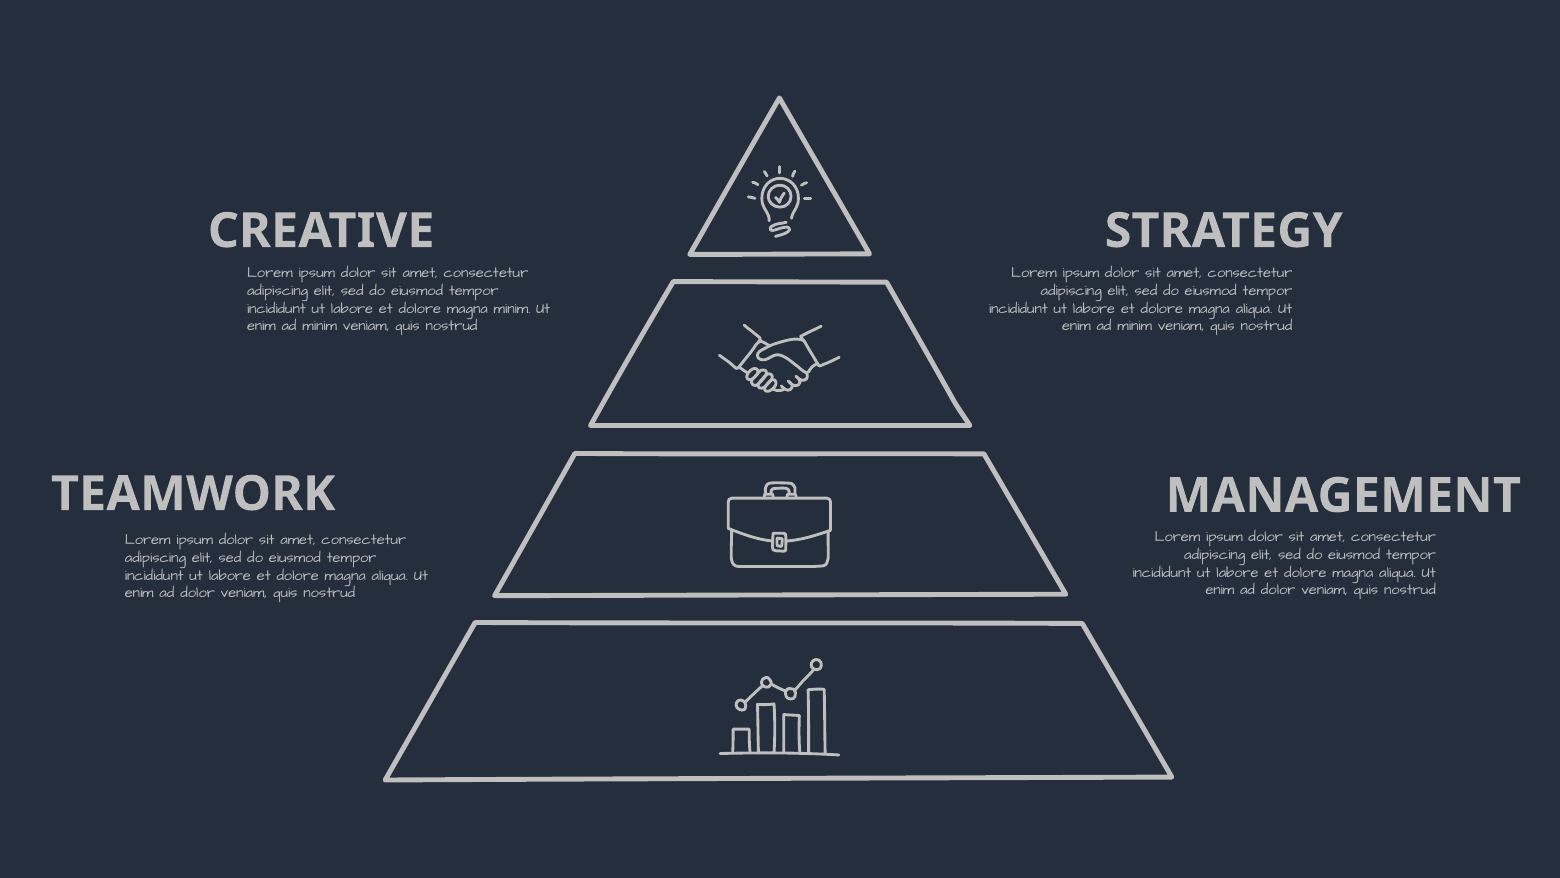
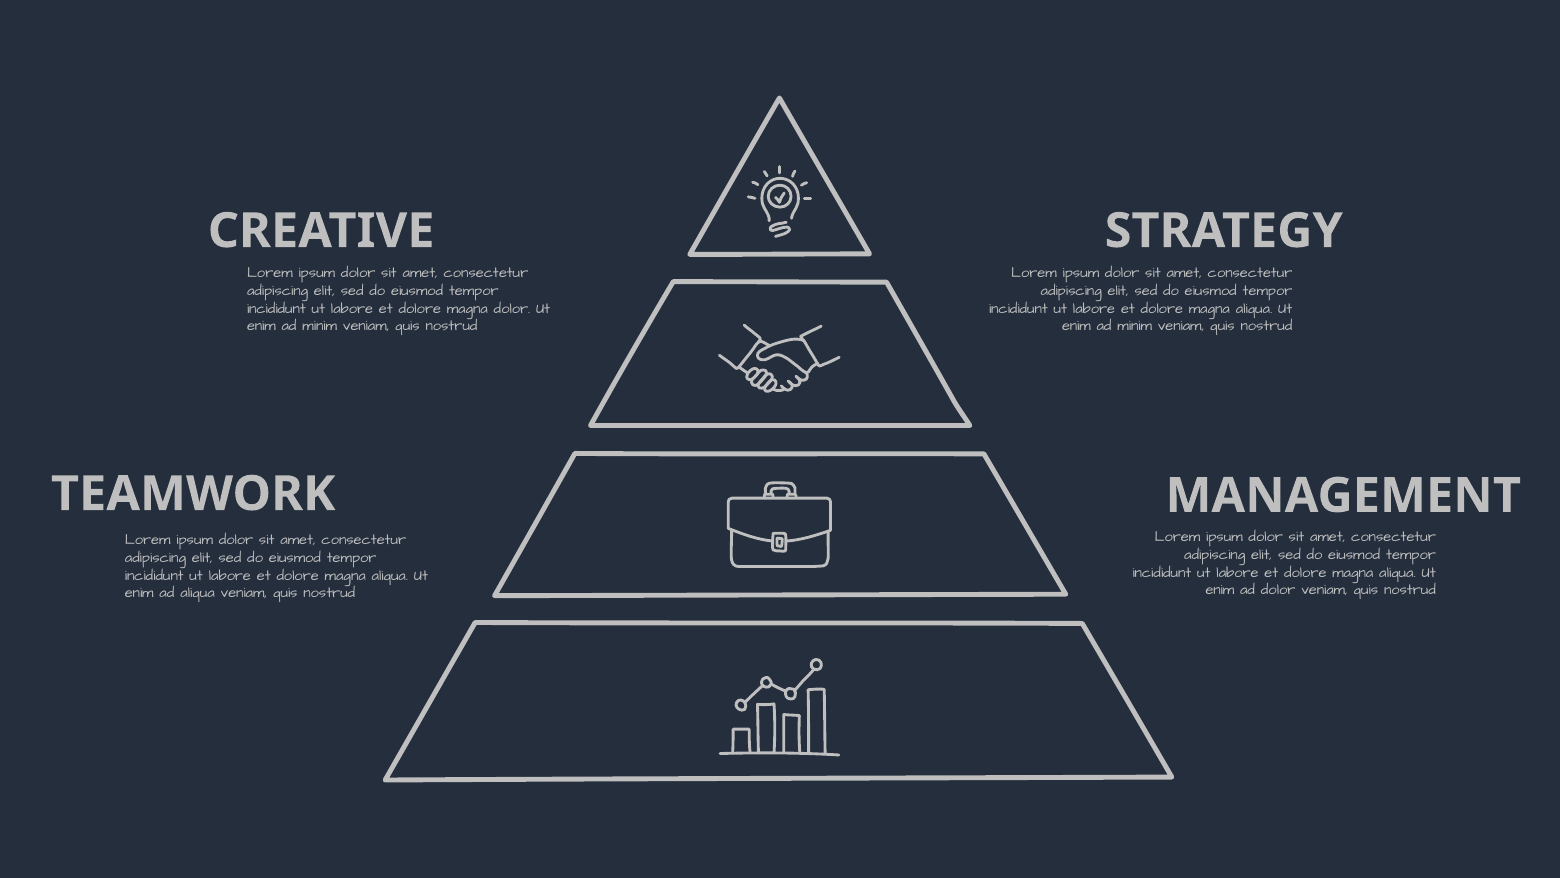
magna minim: minim -> dolor
dolor at (198, 592): dolor -> aliqua
